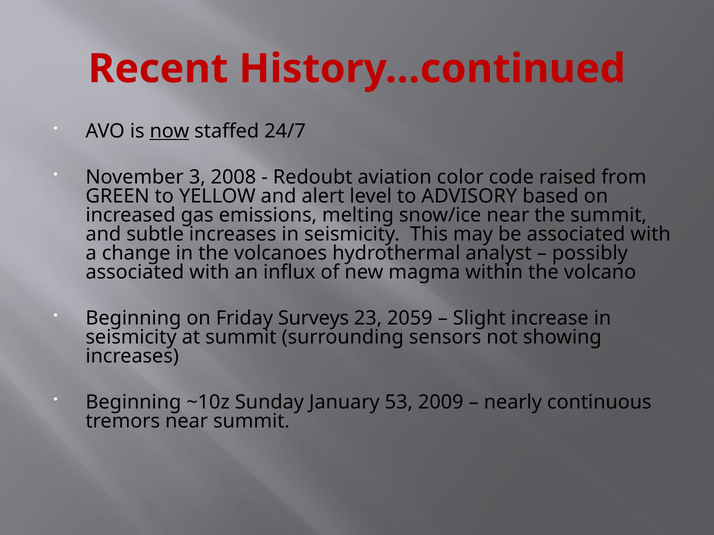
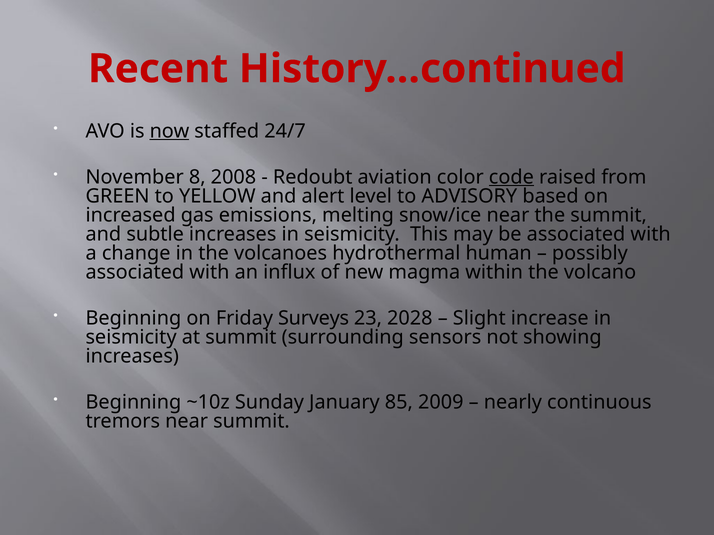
3: 3 -> 8
code underline: none -> present
analyst: analyst -> human
2059: 2059 -> 2028
53: 53 -> 85
